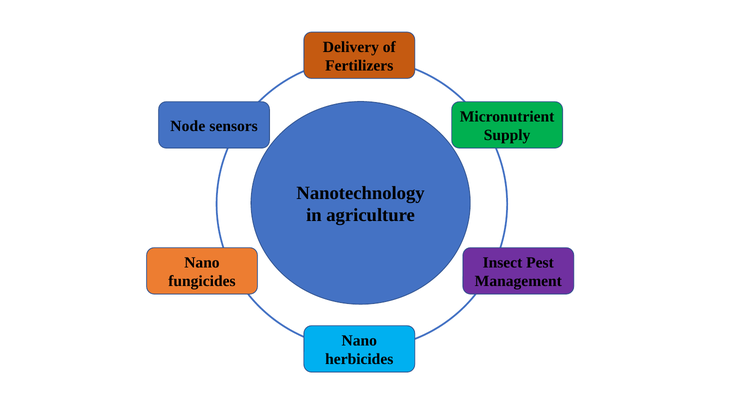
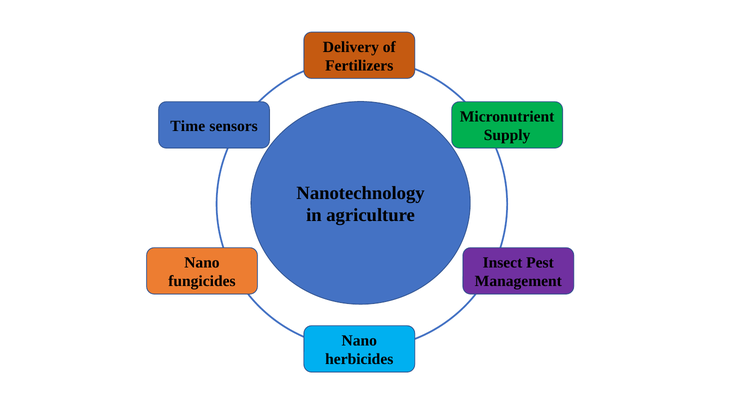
Node: Node -> Time
